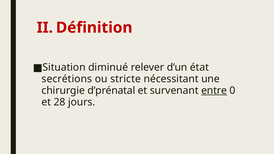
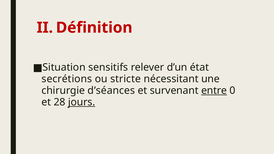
diminué: diminué -> sensitifs
d’prénatal: d’prénatal -> d’séances
jours underline: none -> present
